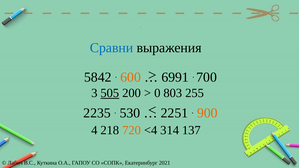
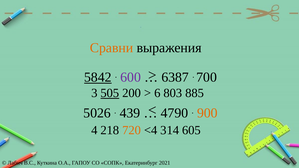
Сравни colour: blue -> orange
5842 underline: none -> present
600 colour: orange -> purple
6991: 6991 -> 6387
0: 0 -> 6
255: 255 -> 885
2235: 2235 -> 5026
530: 530 -> 439
2251: 2251 -> 4790
137: 137 -> 605
